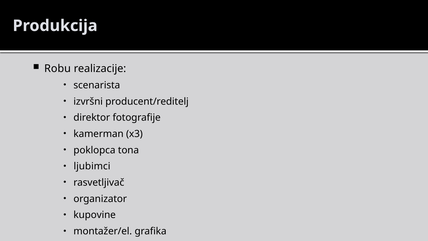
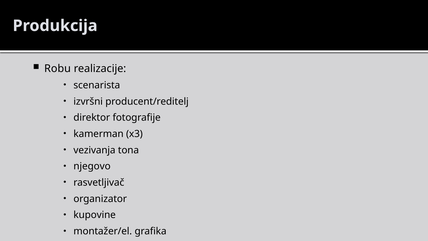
poklopca: poklopca -> vezivanja
ljubimci: ljubimci -> njegovo
